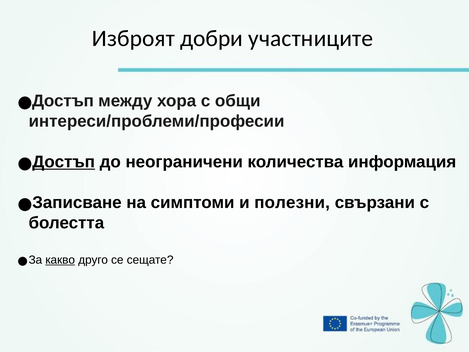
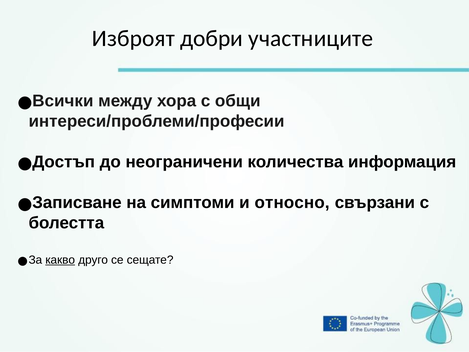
Достъп at (63, 101): Достъп -> Всички
Достъп at (64, 162) underline: present -> none
полезни: полезни -> относно
